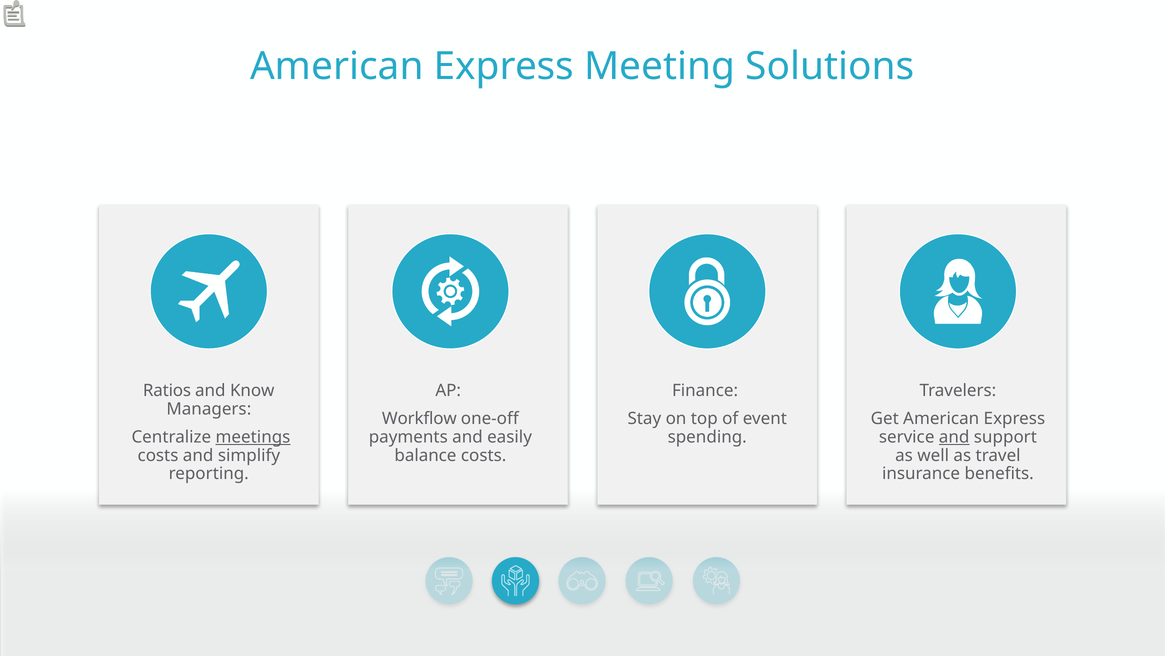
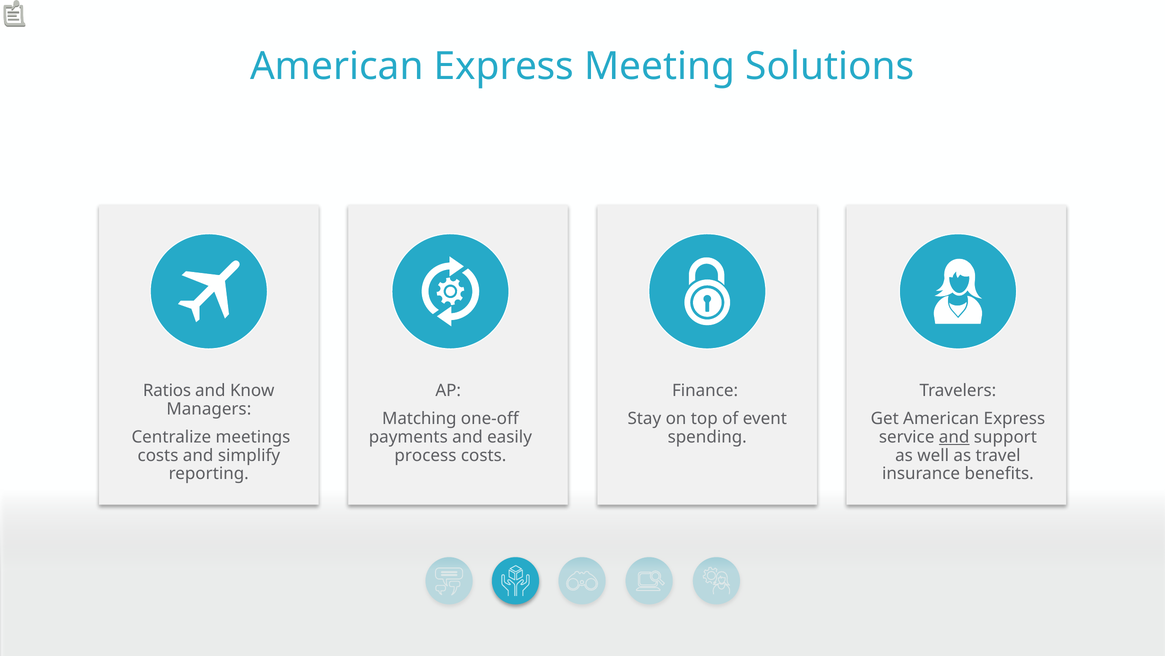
Workflow: Workflow -> Matching
meetings underline: present -> none
balance: balance -> process
